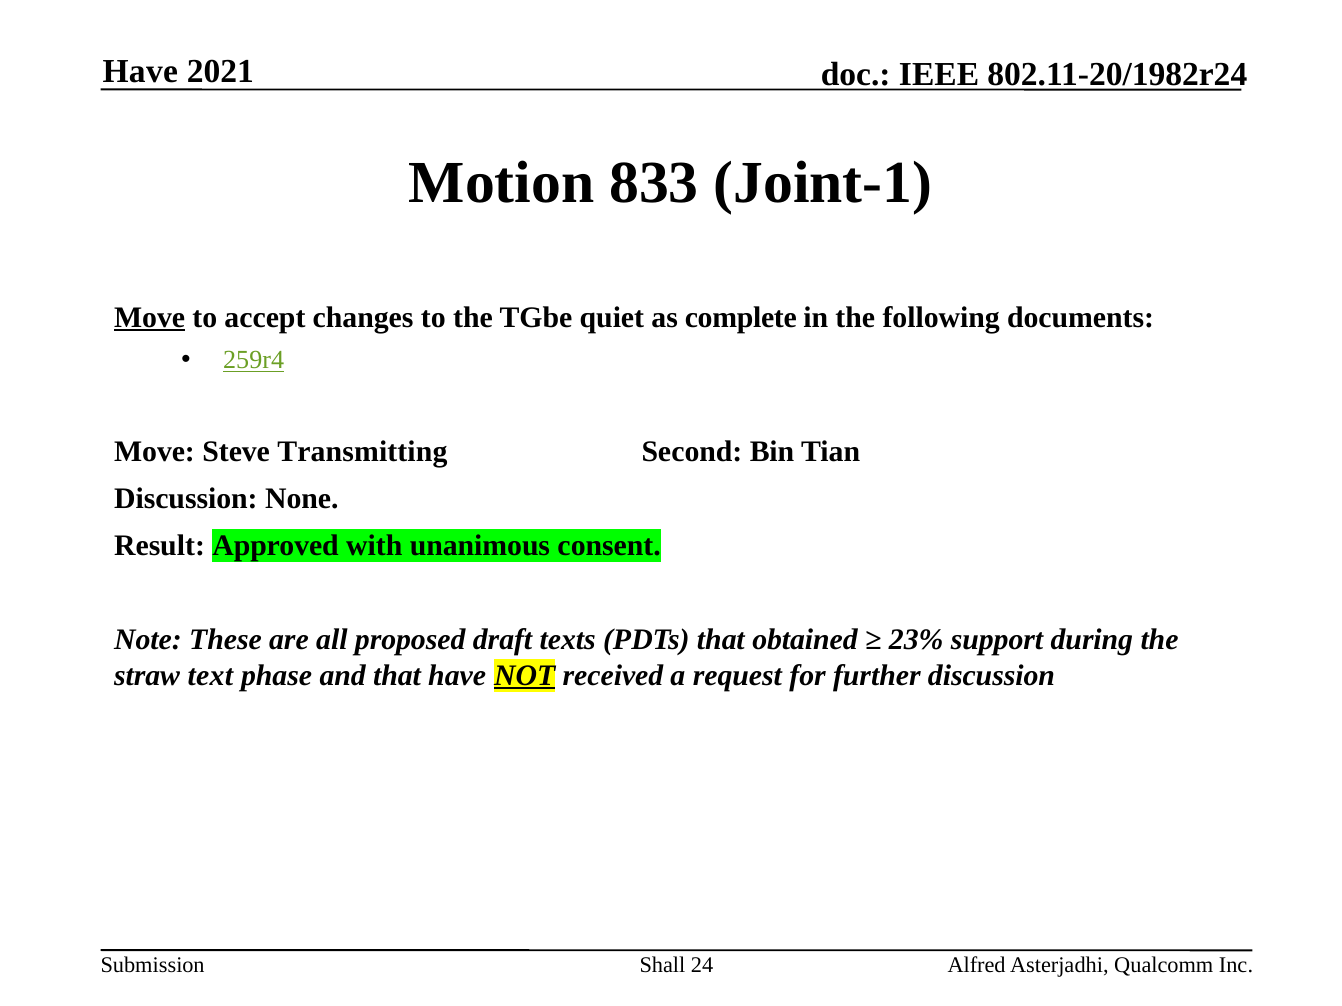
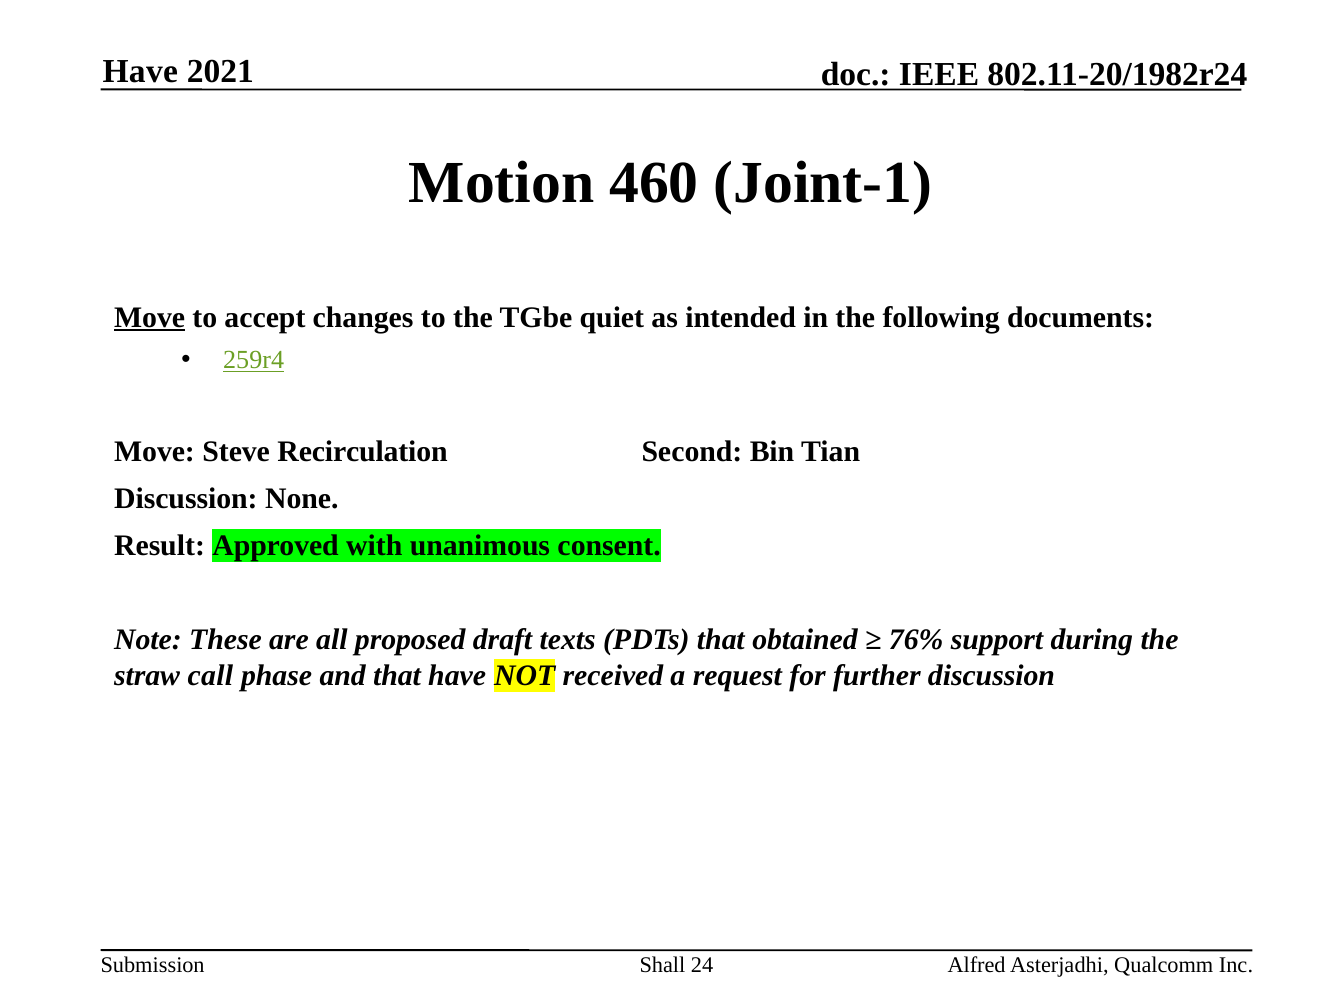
833: 833 -> 460
complete: complete -> intended
Transmitting: Transmitting -> Recirculation
23%: 23% -> 76%
text: text -> call
NOT underline: present -> none
